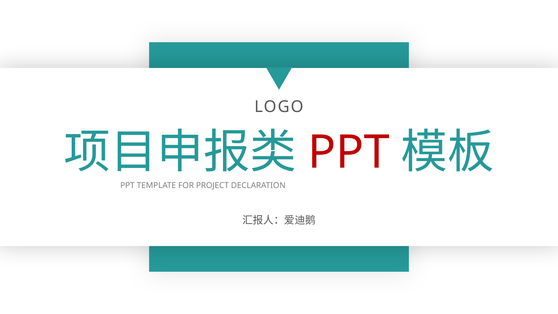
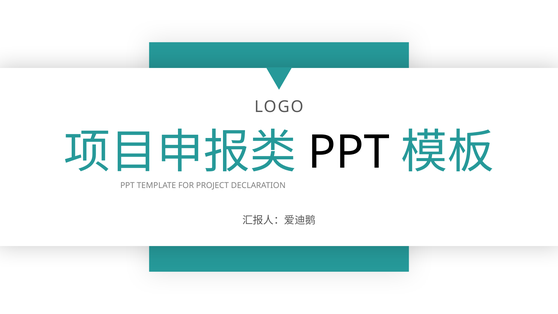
PPT at (349, 152) colour: red -> black
